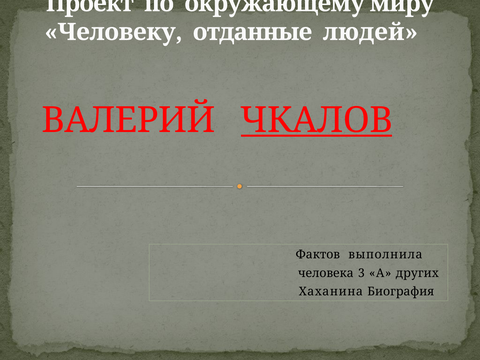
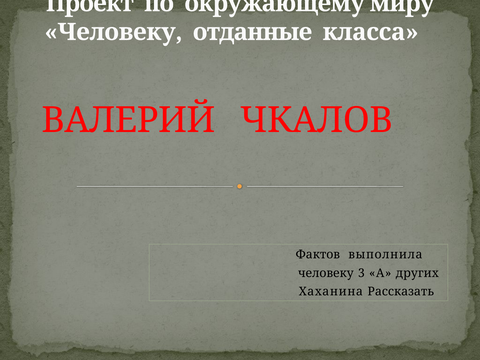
людей: людей -> класса
ЧКАЛОВ underline: present -> none
человека at (326, 273): человека -> человеку
Биография: Биография -> Рассказать
